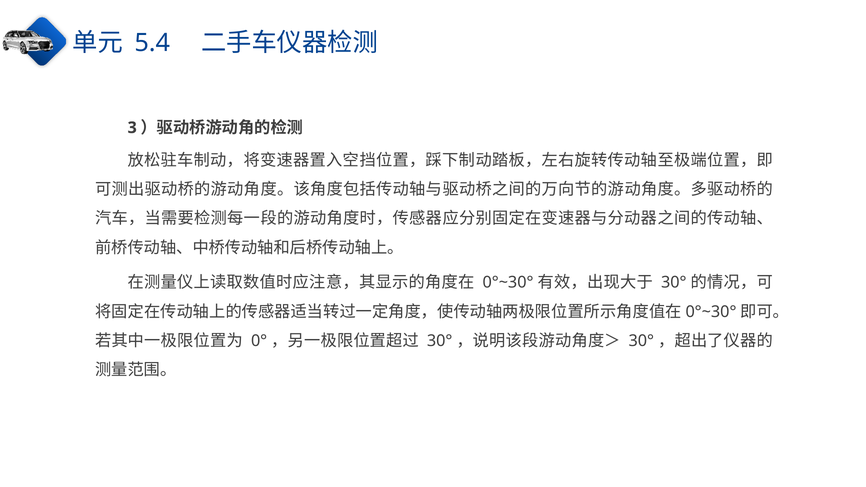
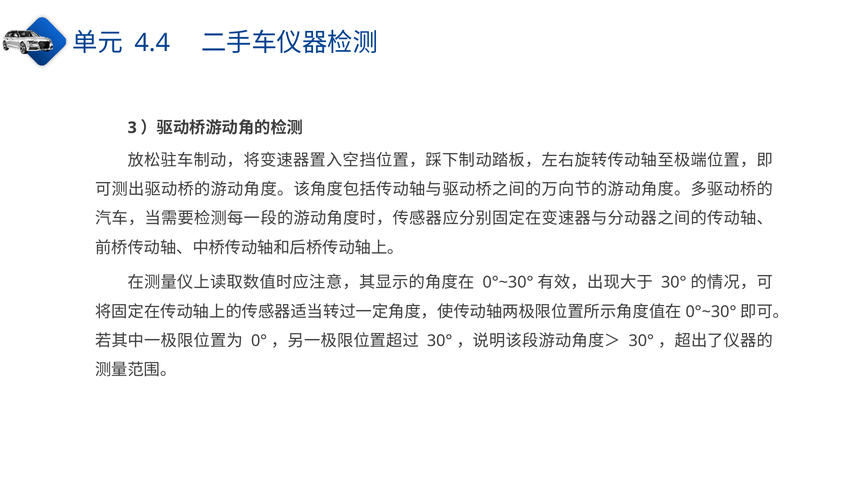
5.4: 5.4 -> 4.4
